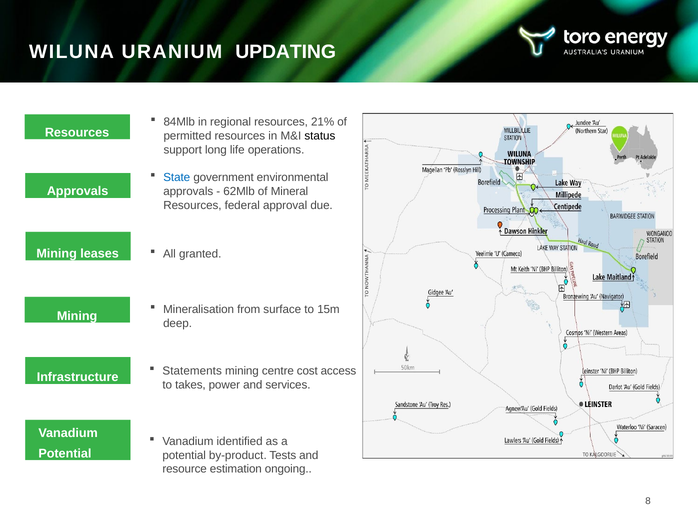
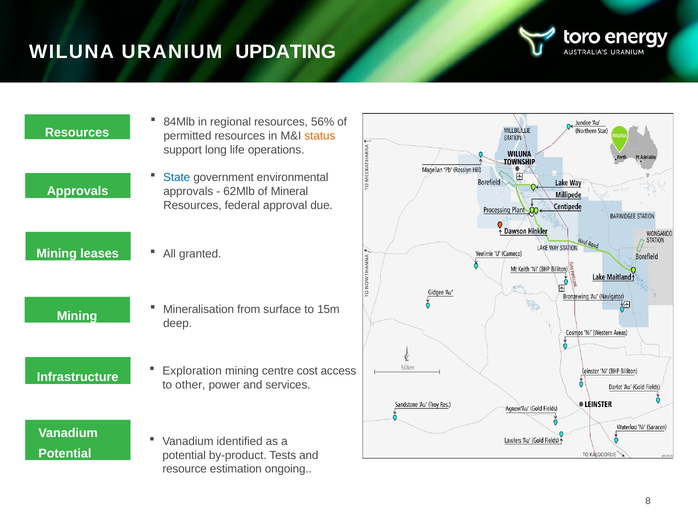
21%: 21% -> 56%
status colour: black -> orange
Statements: Statements -> Exploration
takes: takes -> other
